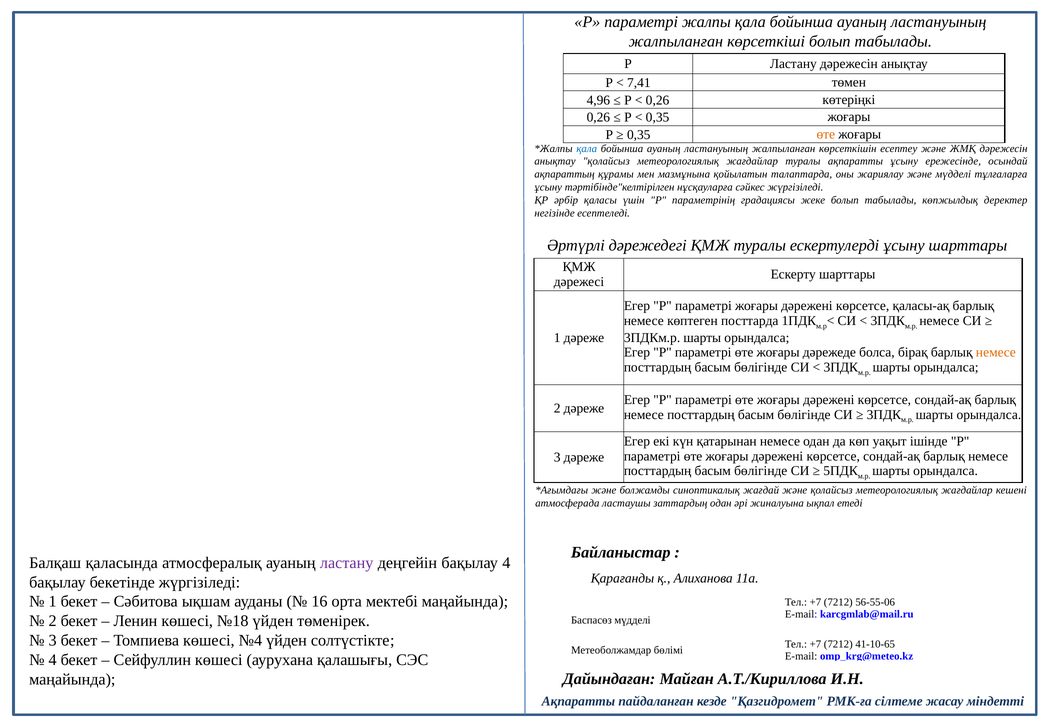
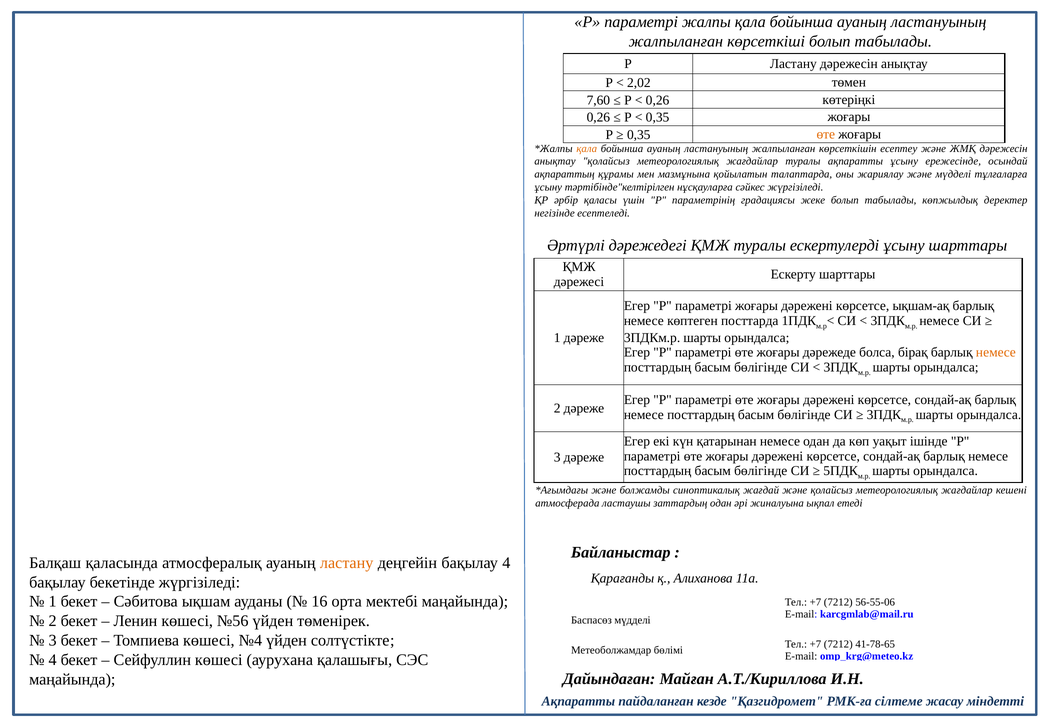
7,41: 7,41 -> 2,02
4,96: 4,96 -> 7,60
қала at (587, 148) colour: blue -> orange
қаласы-ақ: қаласы-ақ -> ықшам-ақ
ластану at (347, 563) colour: purple -> orange
№18: №18 -> №56
41-10-65: 41-10-65 -> 41-78-65
